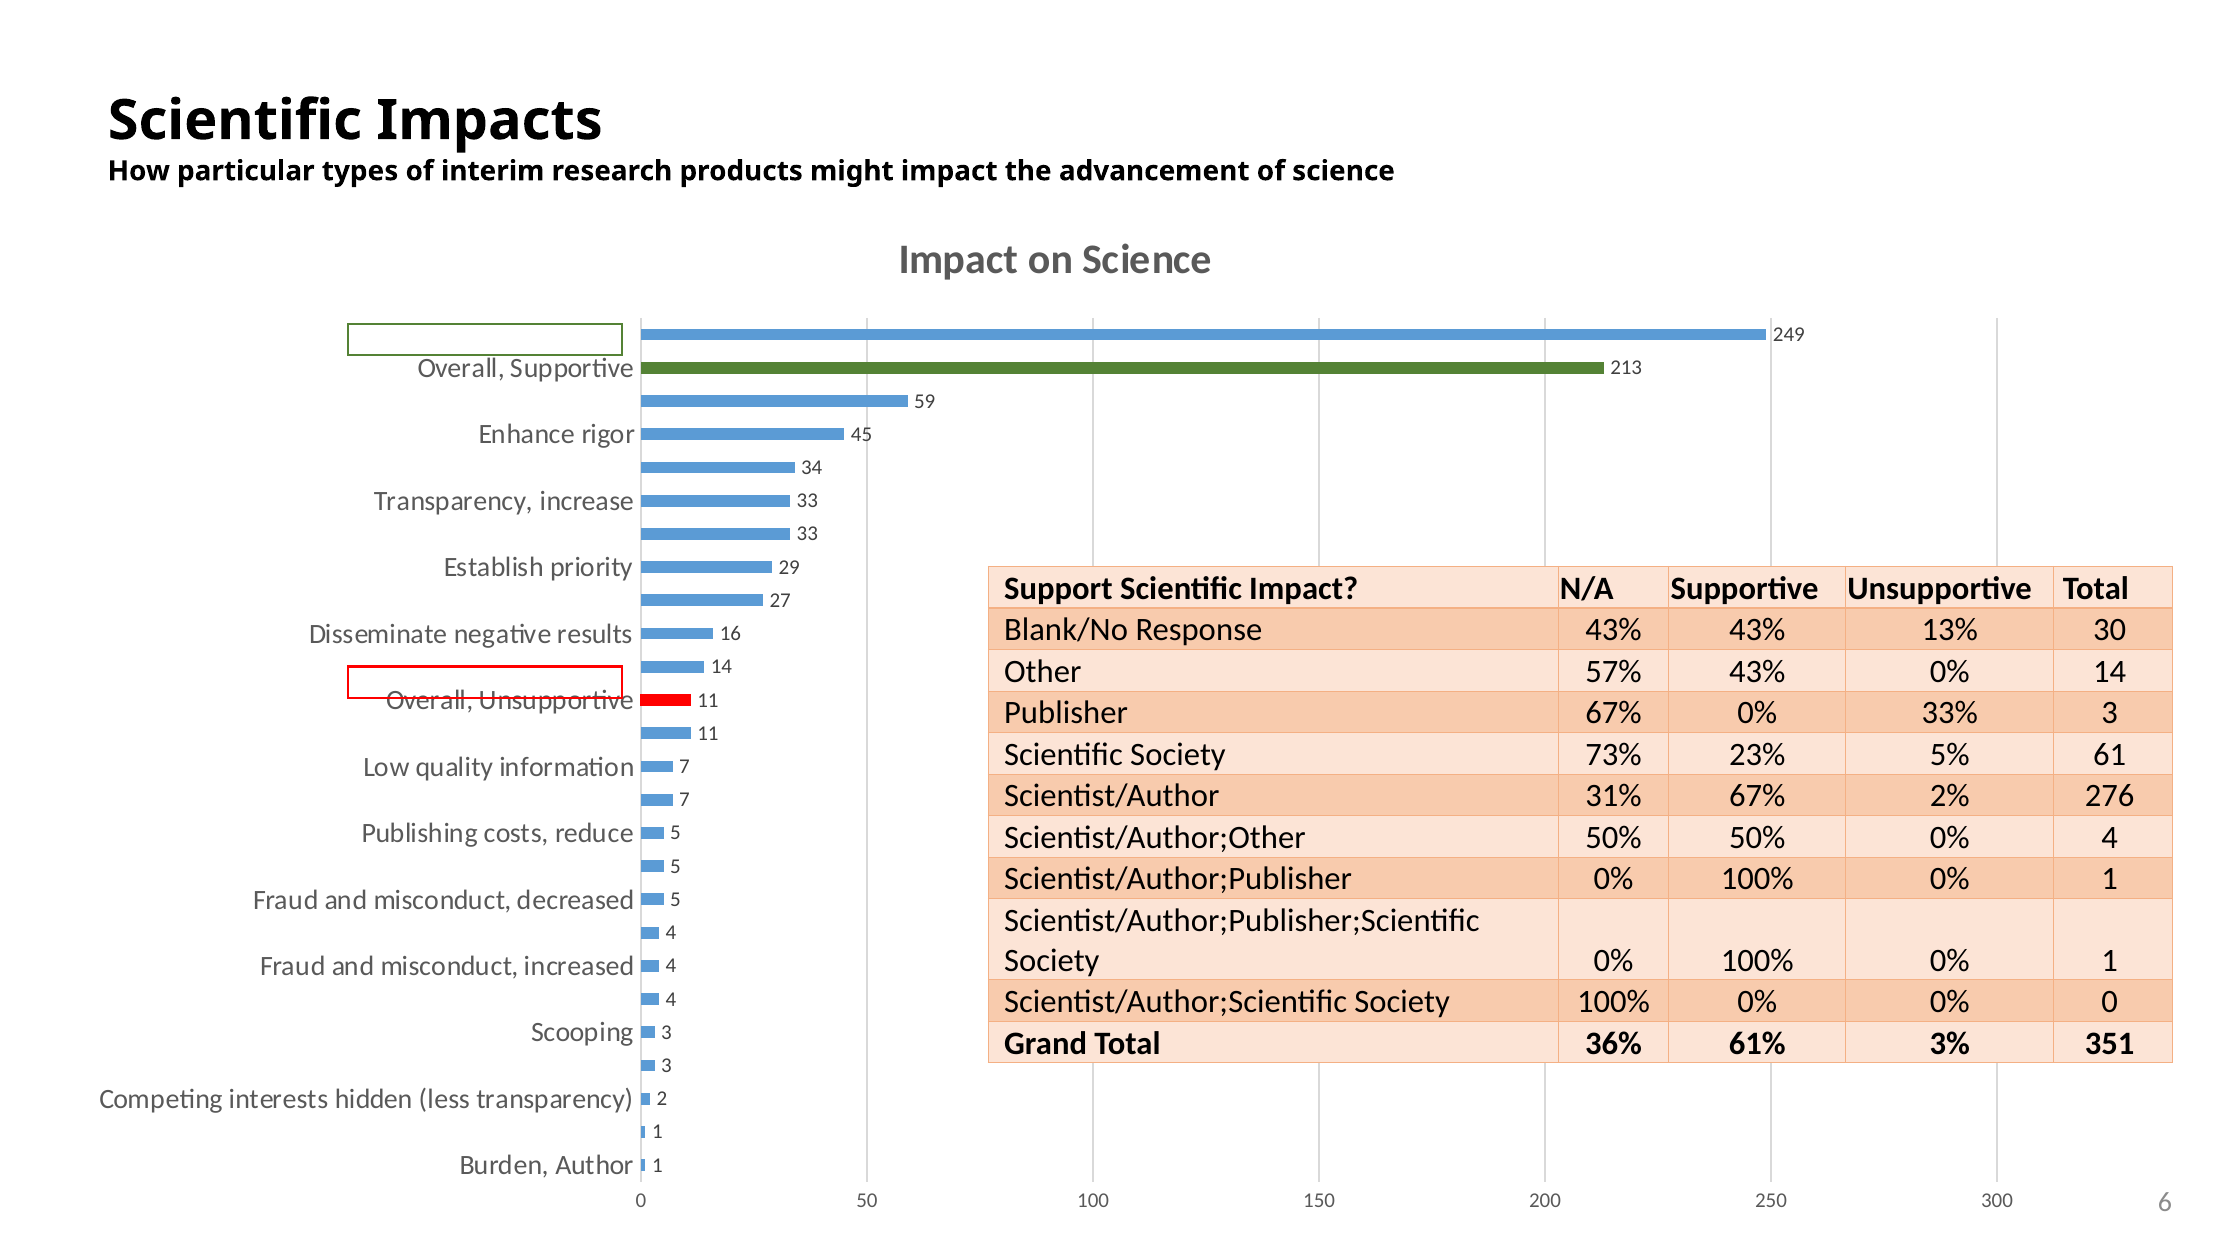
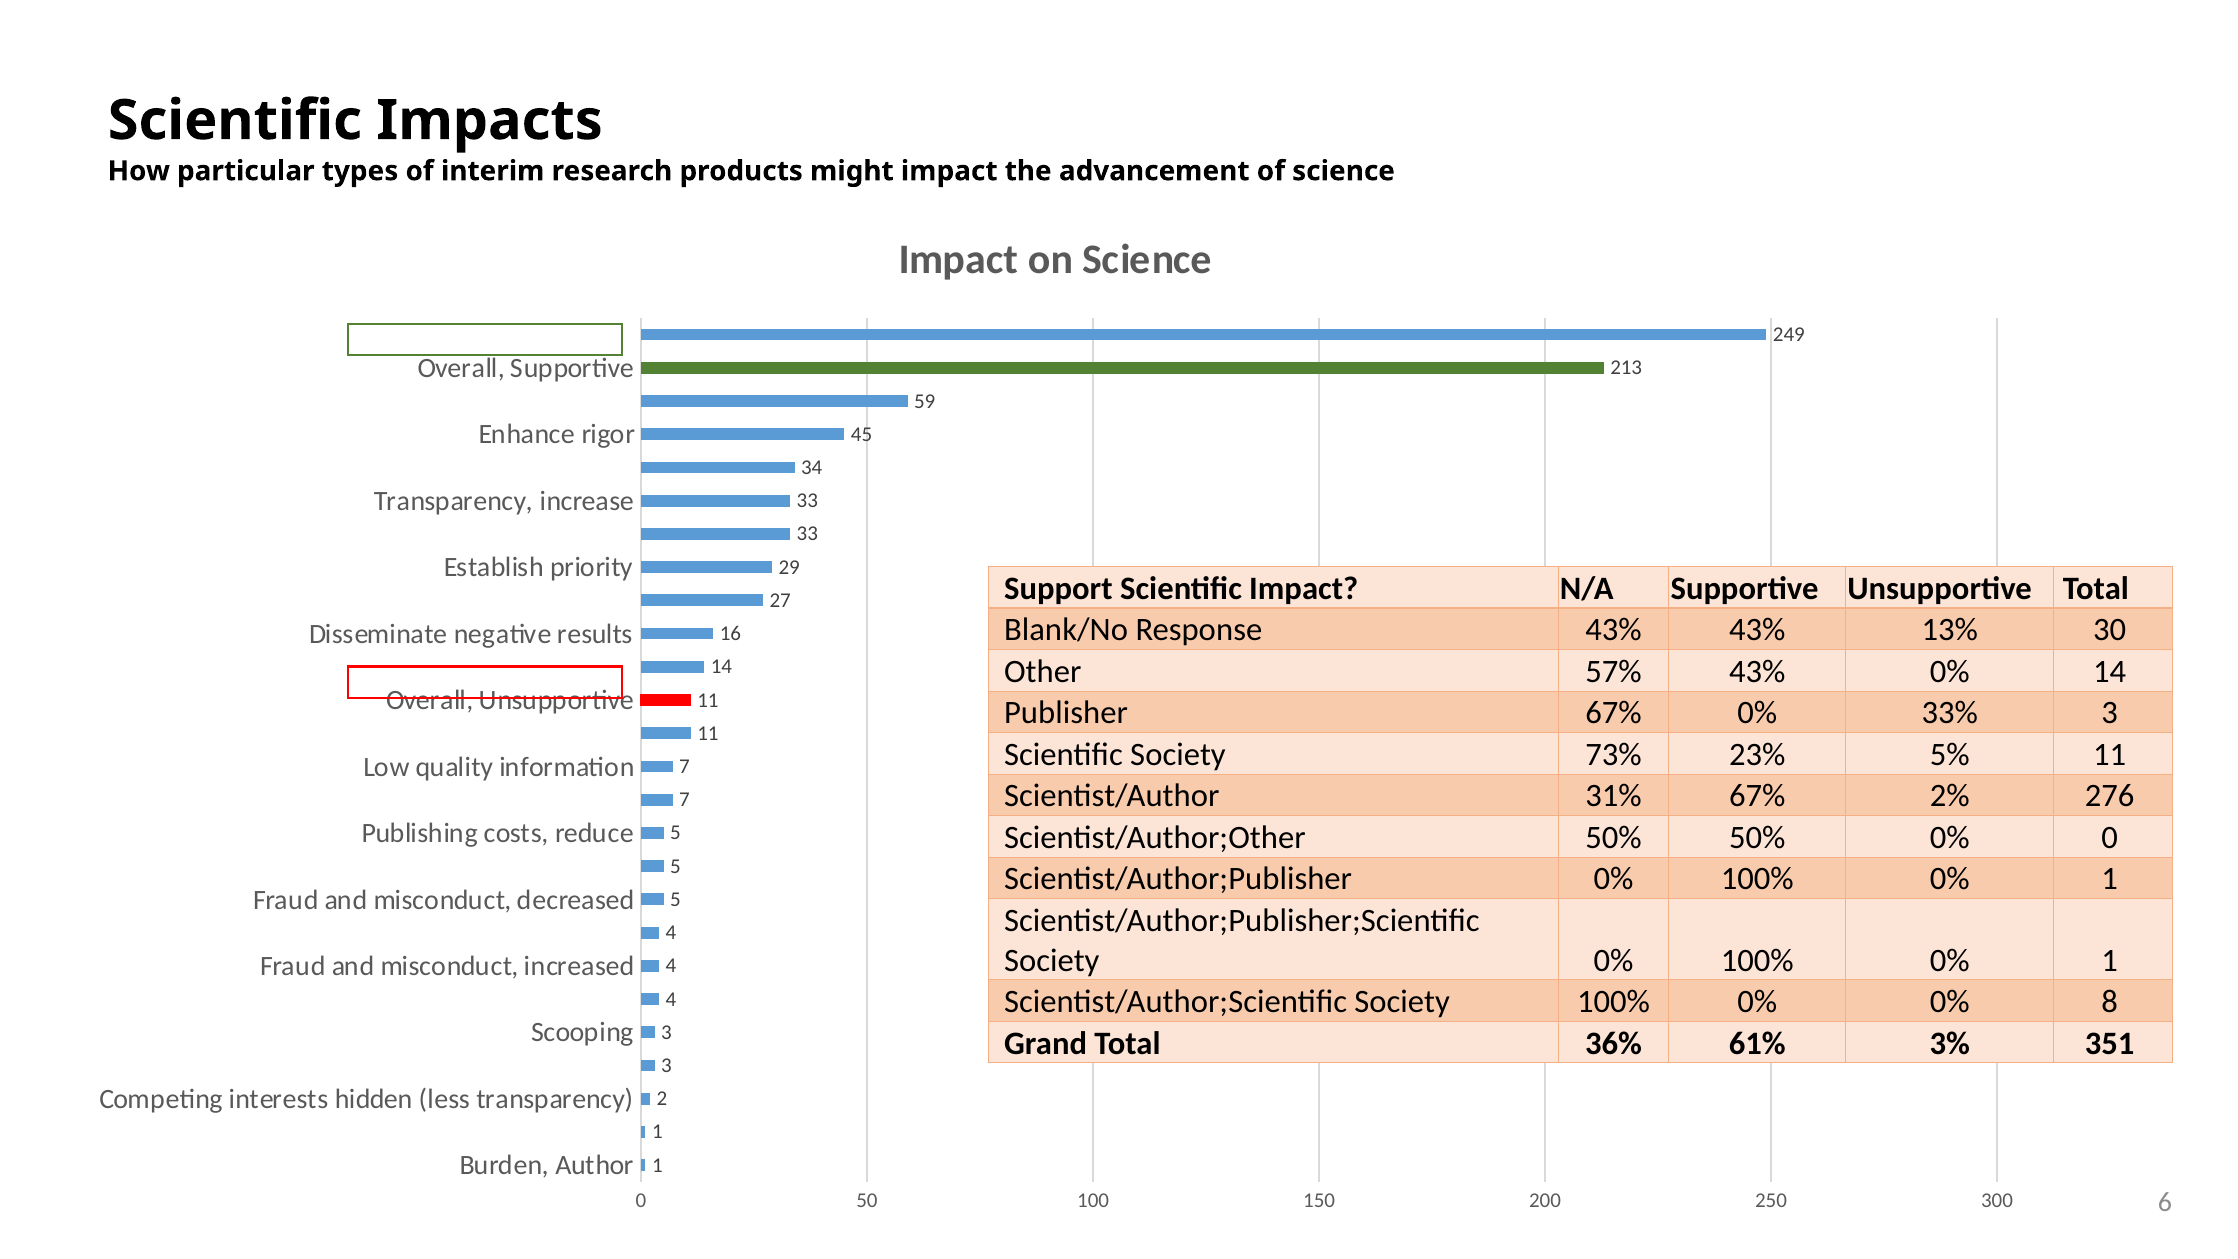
5% 61: 61 -> 11
0% 4: 4 -> 0
0% 0: 0 -> 8
